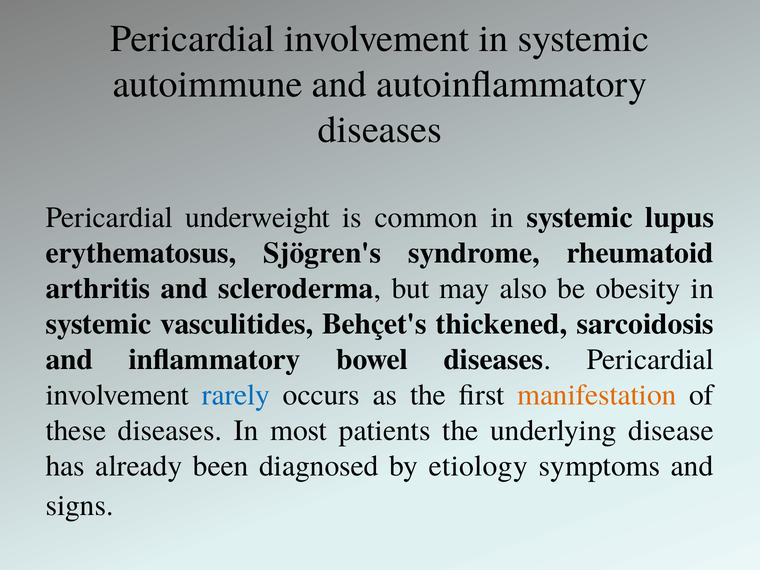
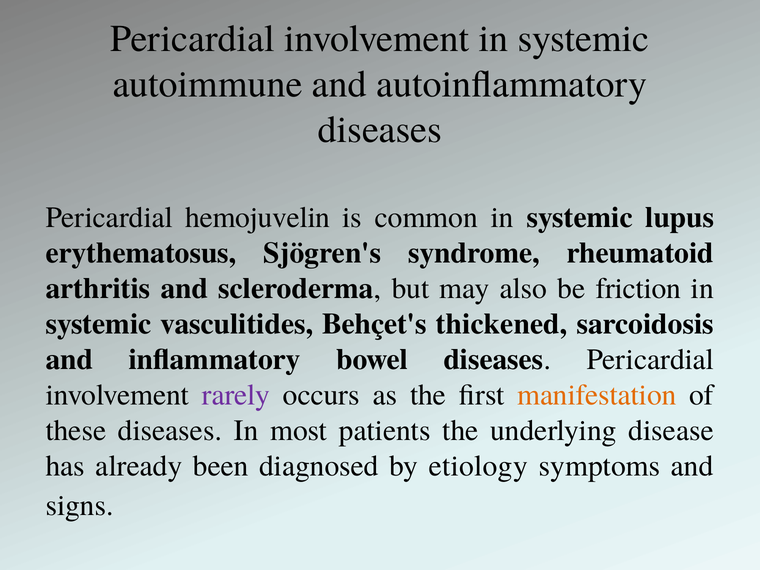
underweight: underweight -> hemojuvelin
obesity: obesity -> friction
rarely colour: blue -> purple
